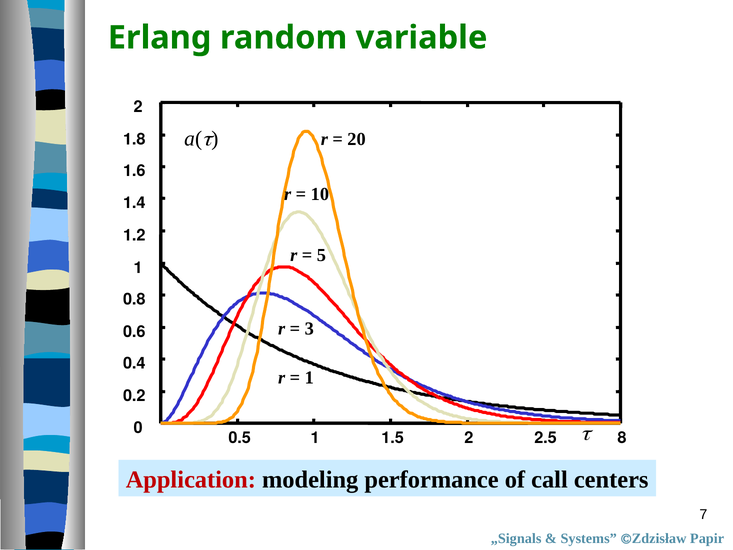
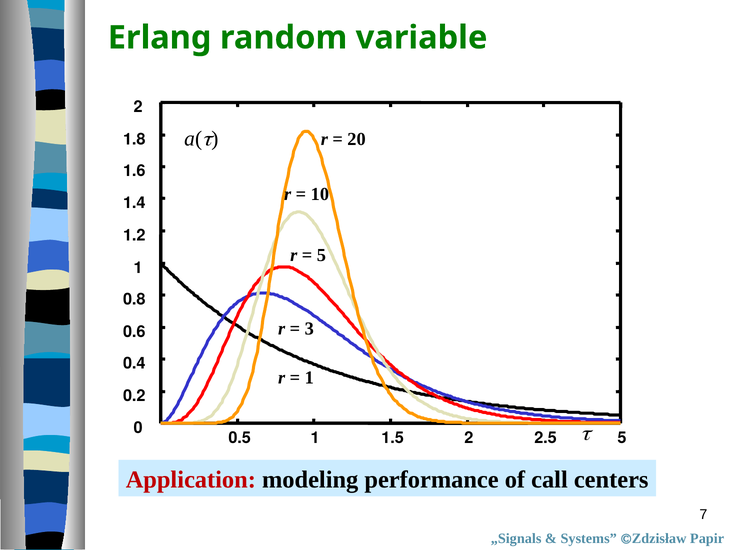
2.5 8: 8 -> 5
